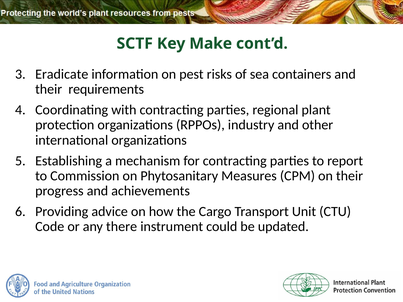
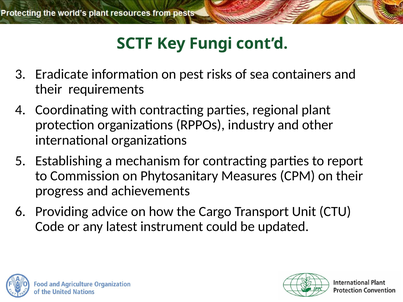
Make: Make -> Fungi
there: there -> latest
